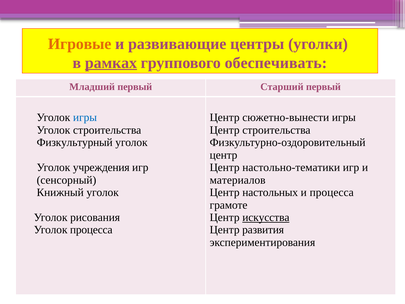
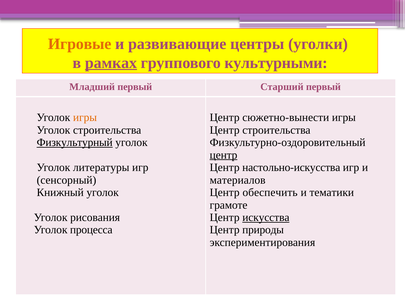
обеспечивать: обеспечивать -> культурными
игры at (85, 117) colour: blue -> orange
Физкультурный underline: none -> present
центр at (224, 155) underline: none -> present
учреждения: учреждения -> литературы
настольно-тематики: настольно-тематики -> настольно-искусства
настольных: настольных -> обеспечить
и процесса: процесса -> тематики
развития: развития -> природы
